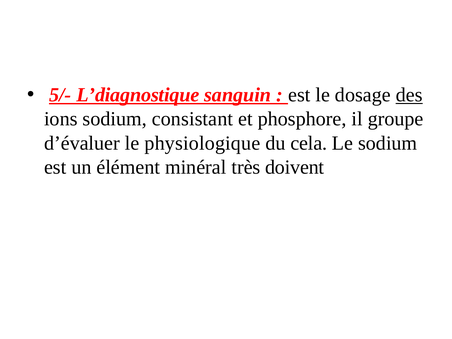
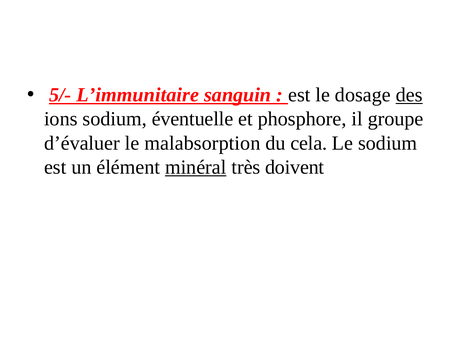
L’diagnostique: L’diagnostique -> L’immunitaire
consistant: consistant -> éventuelle
physiologique: physiologique -> malabsorption
minéral underline: none -> present
